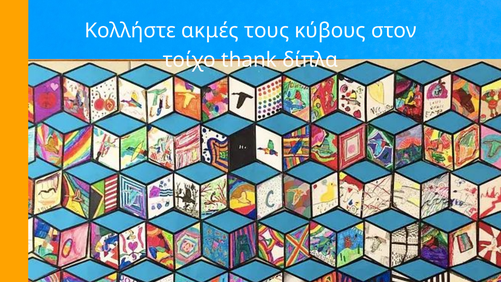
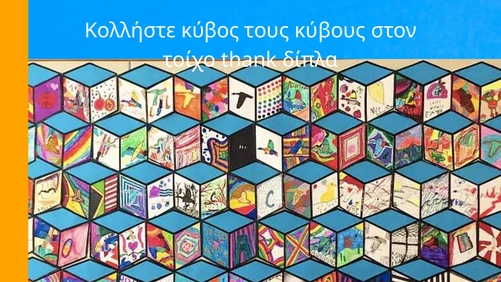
ακμές: ακμές -> κύβος
